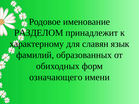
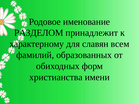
язык: язык -> всем
означающего: означающего -> христианства
